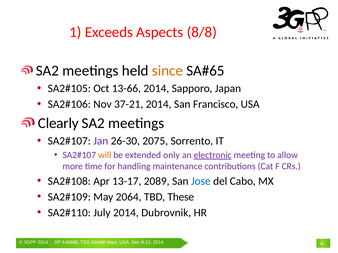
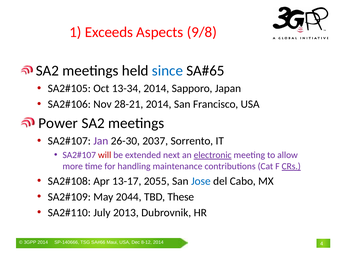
8/8: 8/8 -> 9/8
since colour: orange -> blue
13-66: 13-66 -> 13-34
37-21: 37-21 -> 28-21
Clearly: Clearly -> Power
2075: 2075 -> 2037
will colour: orange -> red
only: only -> next
CRs underline: none -> present
2089: 2089 -> 2055
2064: 2064 -> 2044
July 2014: 2014 -> 2013
